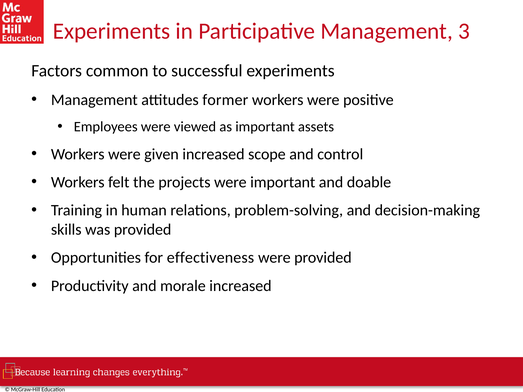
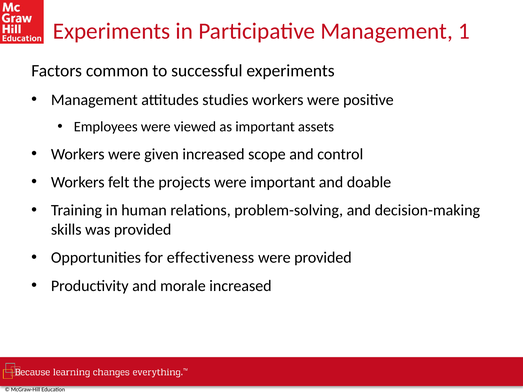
3: 3 -> 1
former: former -> studies
